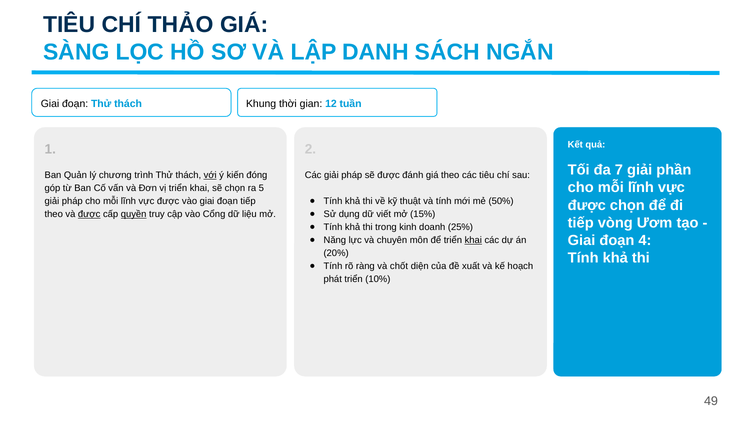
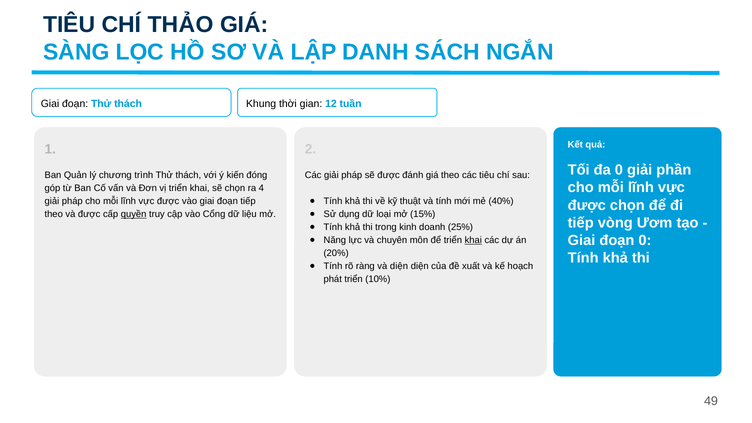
đa 7: 7 -> 0
với underline: present -> none
5: 5 -> 4
50%: 50% -> 40%
viết: viết -> loại
được at (89, 214) underline: present -> none
đoạn 4: 4 -> 0
và chốt: chốt -> diện
